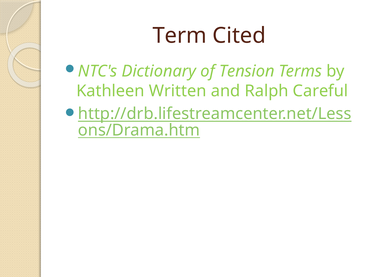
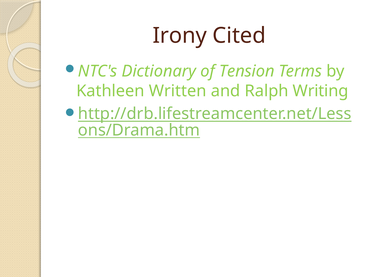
Term: Term -> Irony
Careful: Careful -> Writing
